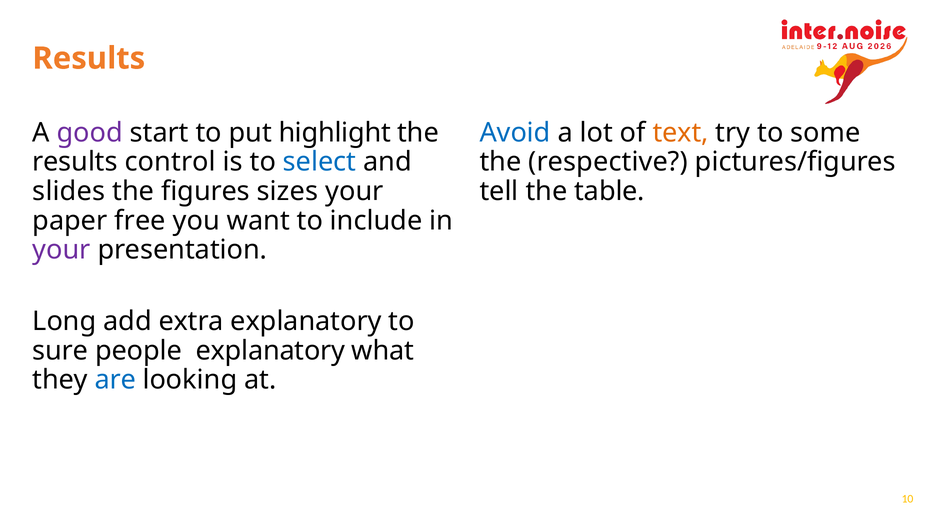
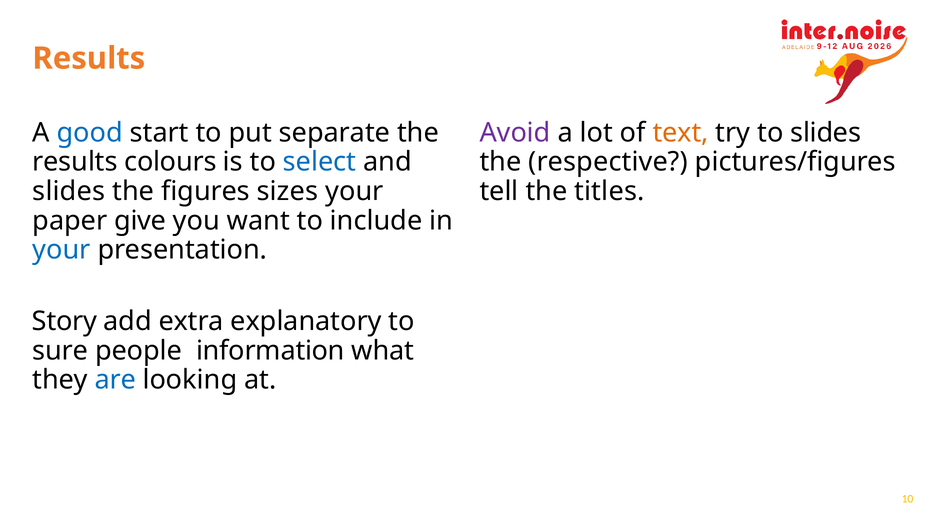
good colour: purple -> blue
highlight: highlight -> separate
Avoid colour: blue -> purple
to some: some -> slides
control: control -> colours
table: table -> titles
free: free -> give
your at (61, 250) colour: purple -> blue
Long: Long -> Story
people explanatory: explanatory -> information
